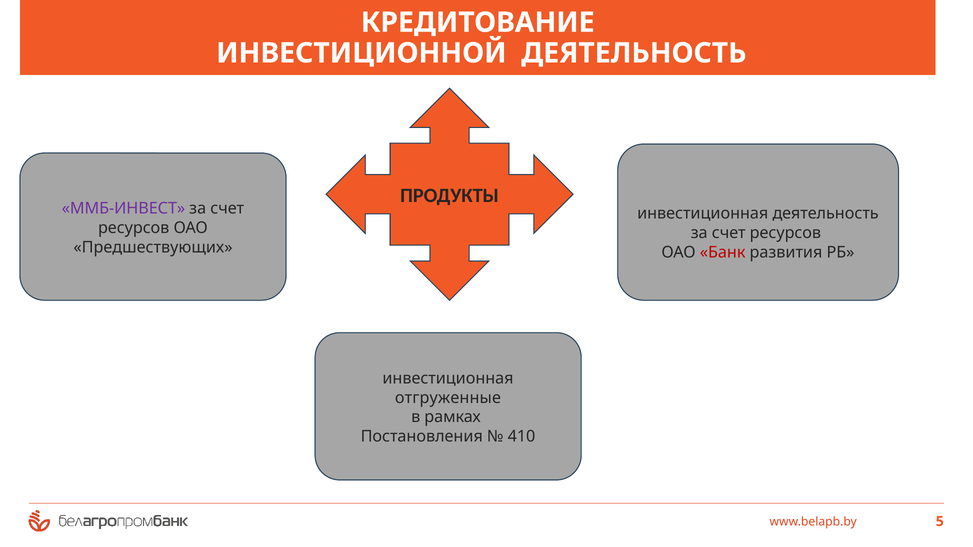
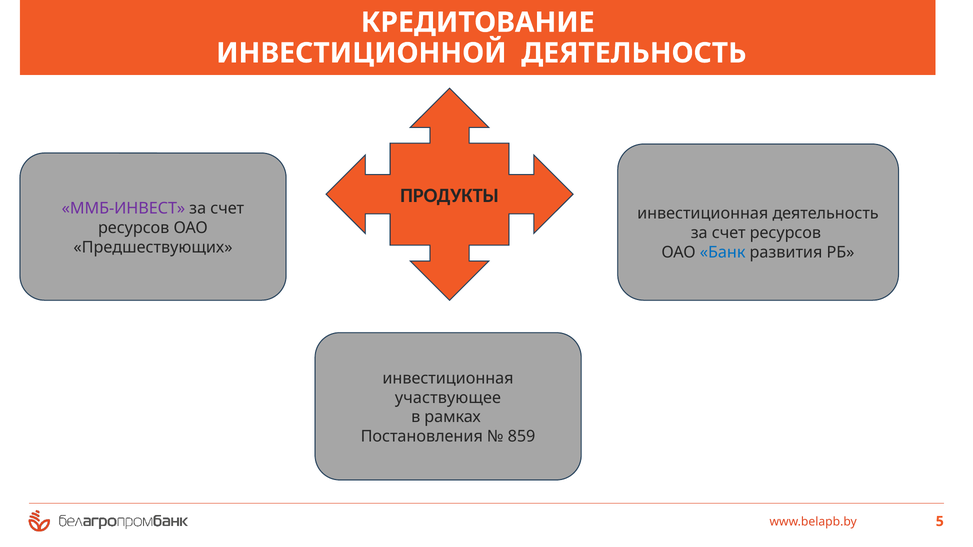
Банк colour: red -> blue
отгруженные: отгруженные -> участвующее
410: 410 -> 859
